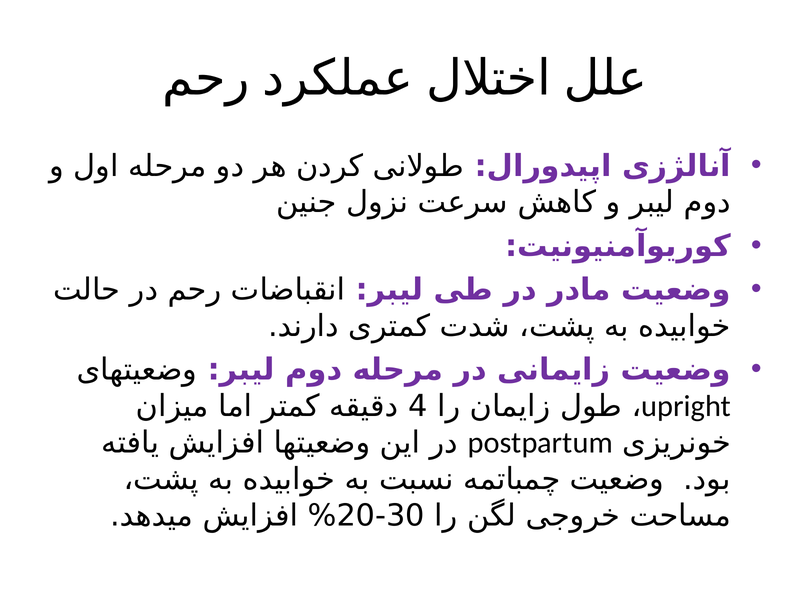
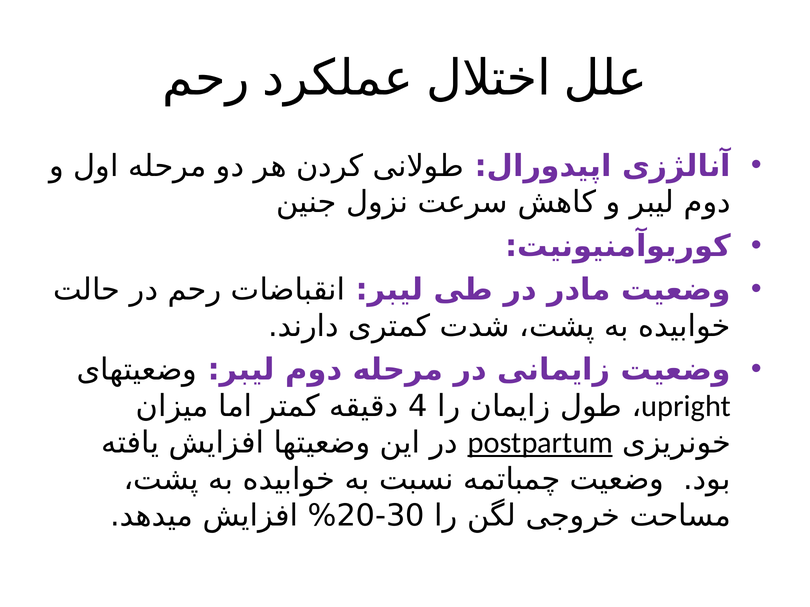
postpartum underline: none -> present
